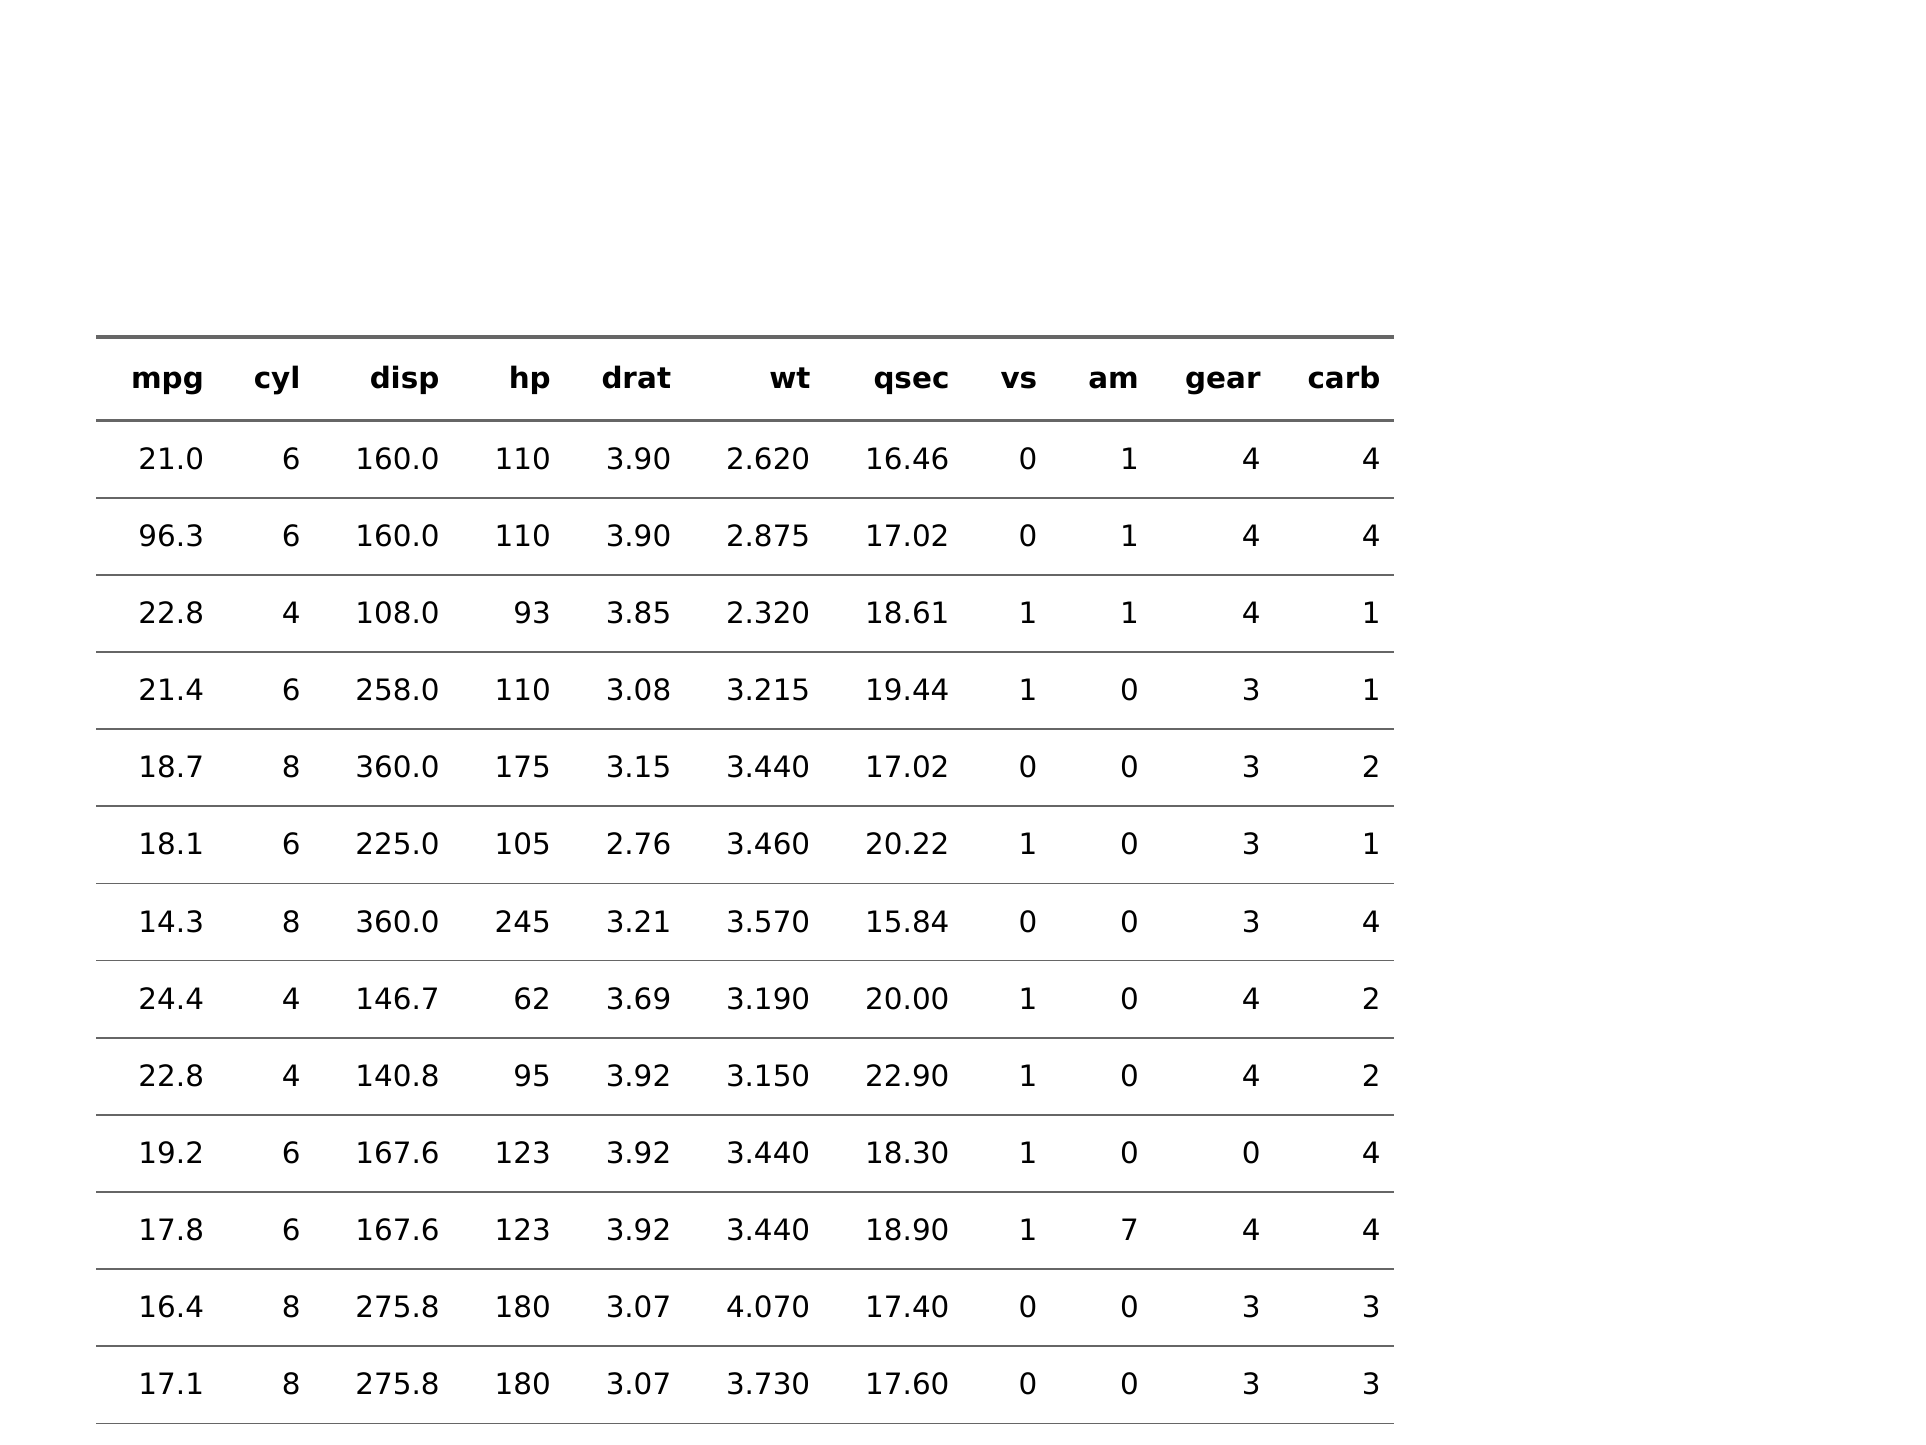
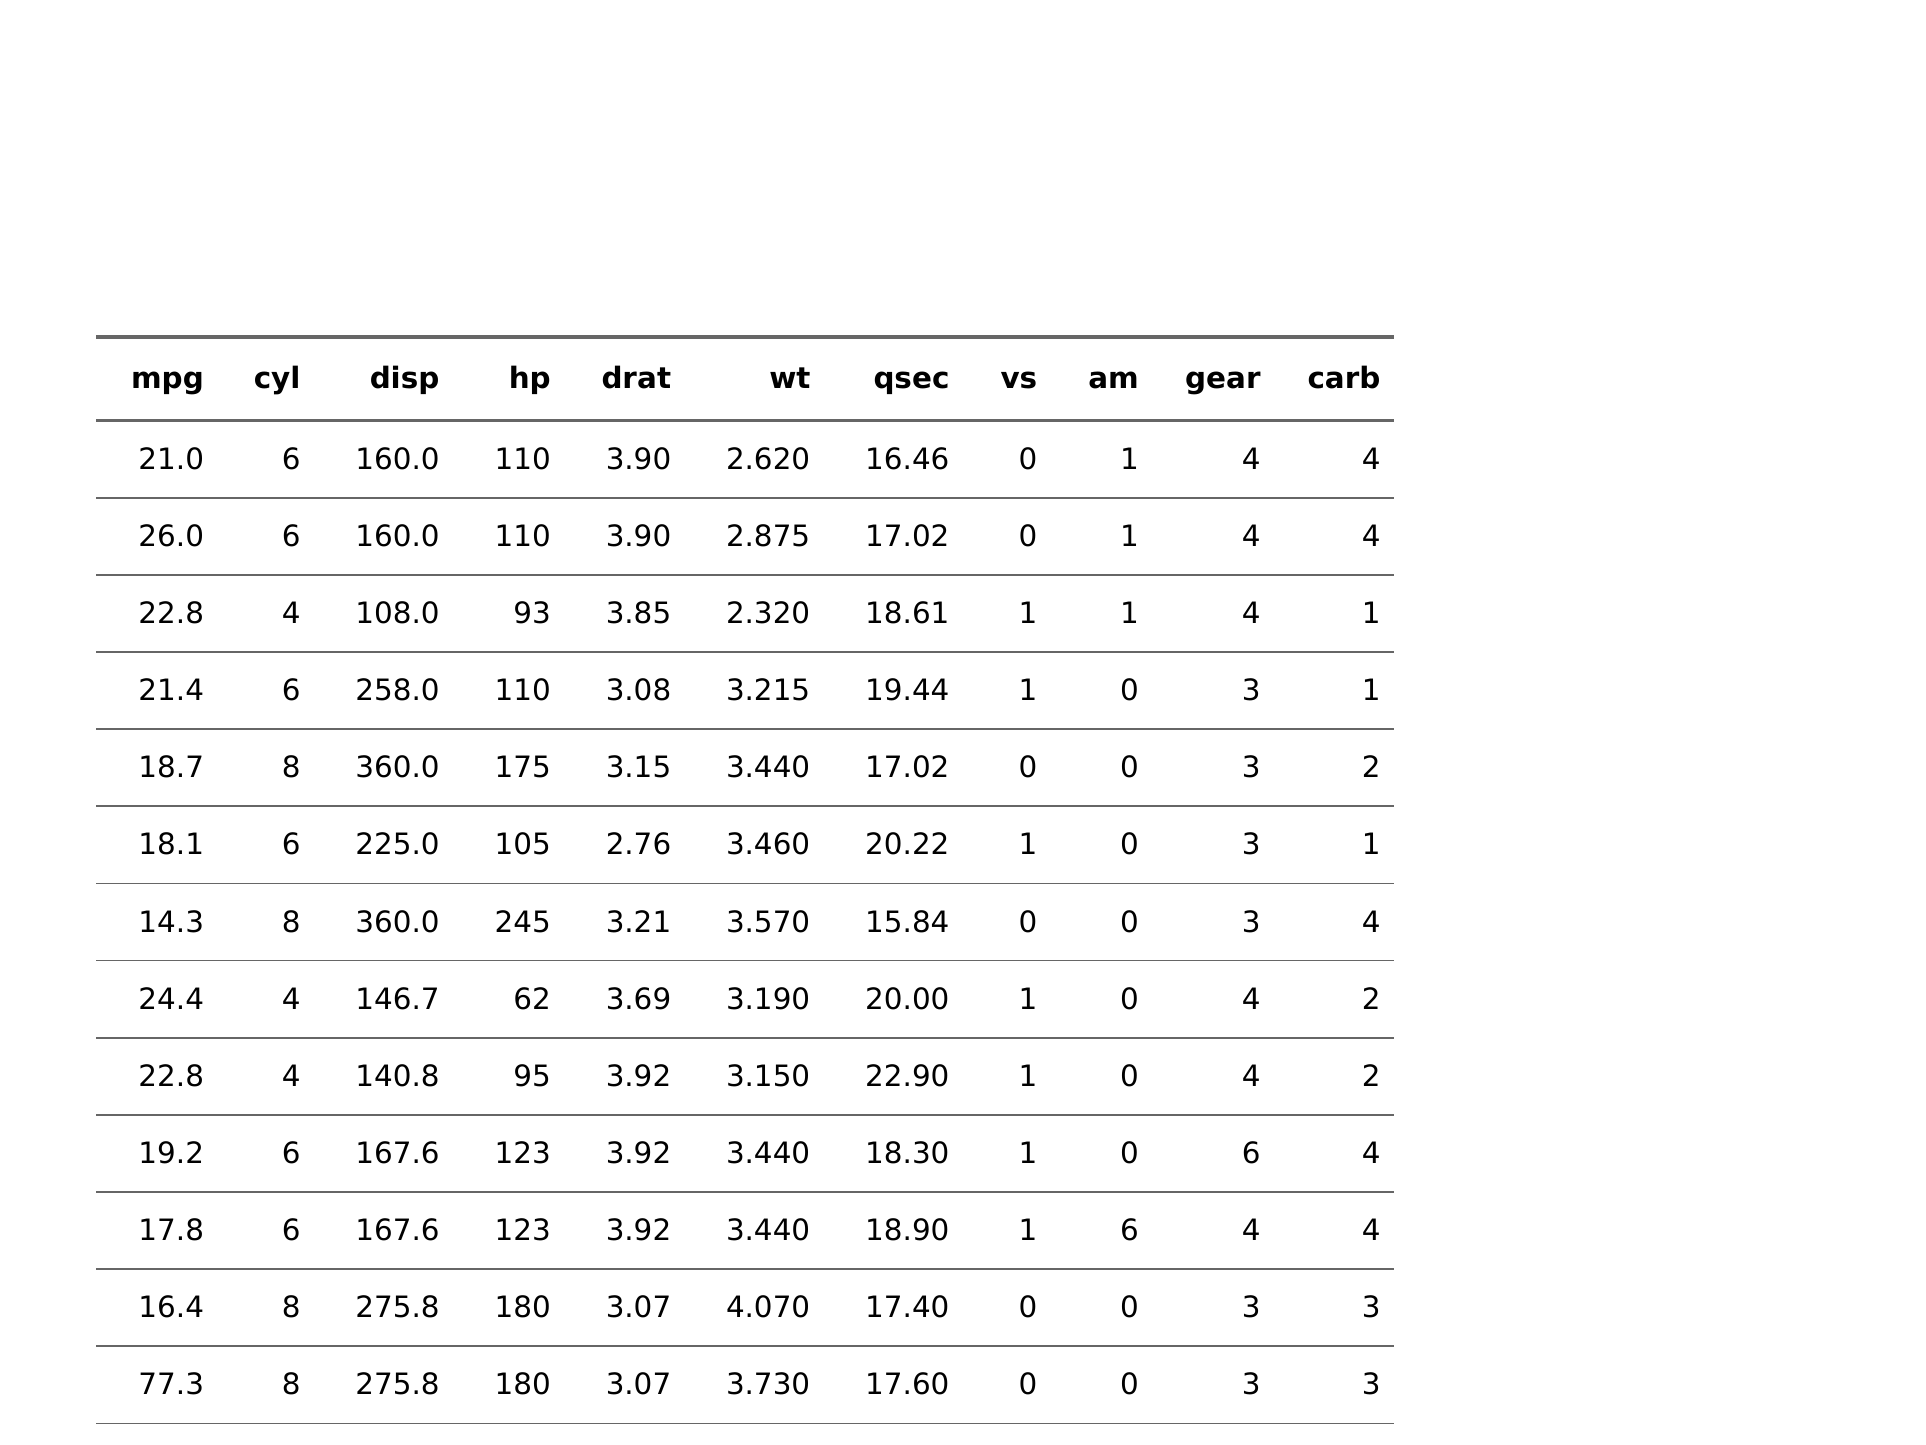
96.3 at (171, 536): 96.3 -> 26.0
1 0 0: 0 -> 6
1 7: 7 -> 6
17.1: 17.1 -> 77.3
